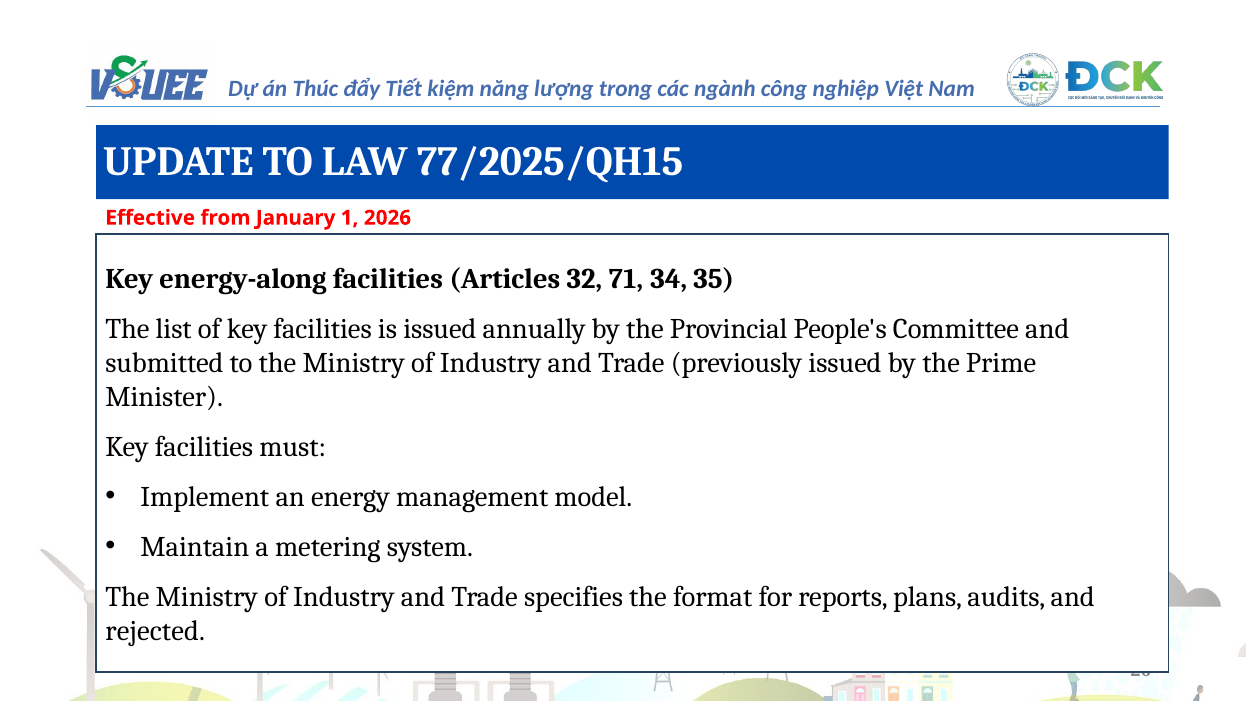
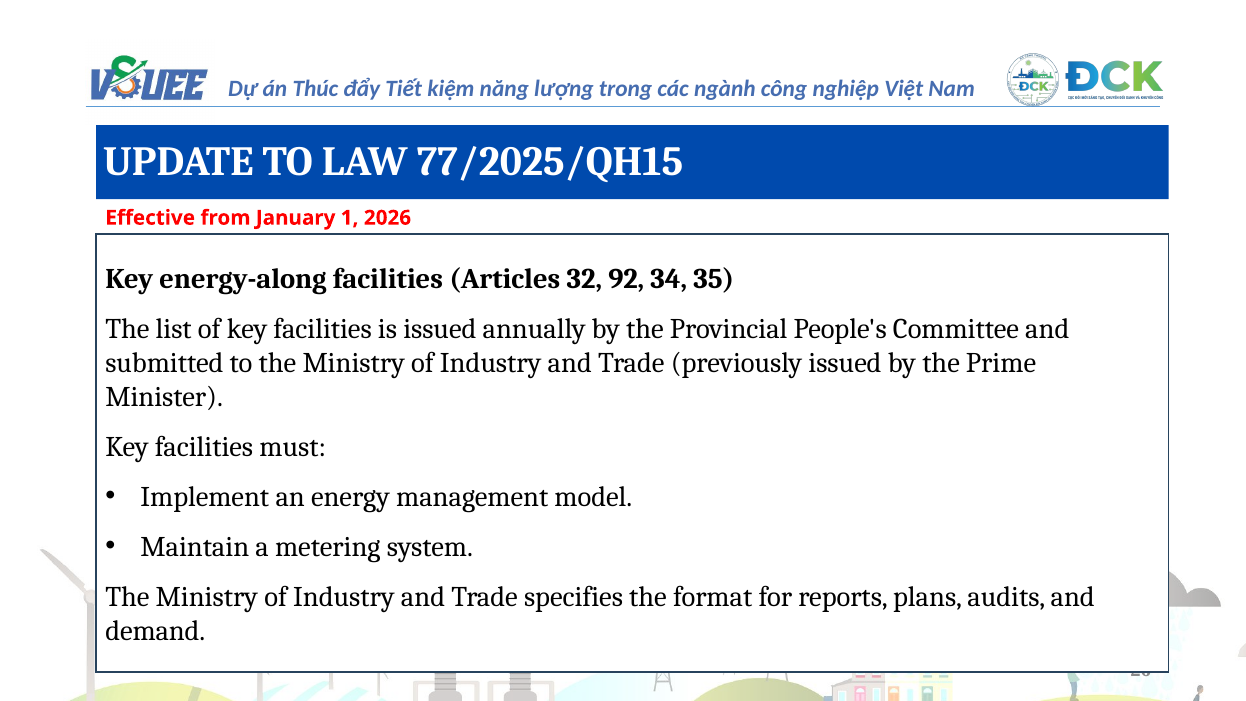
71: 71 -> 92
rejected: rejected -> demand
